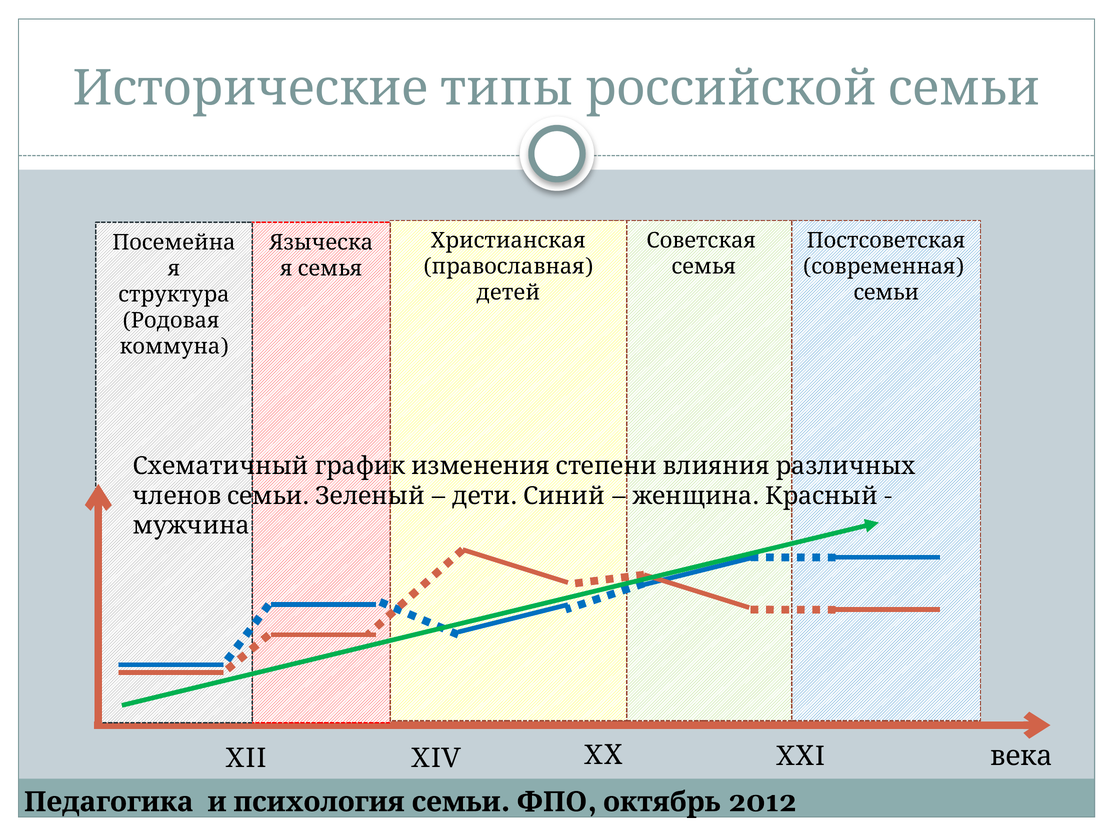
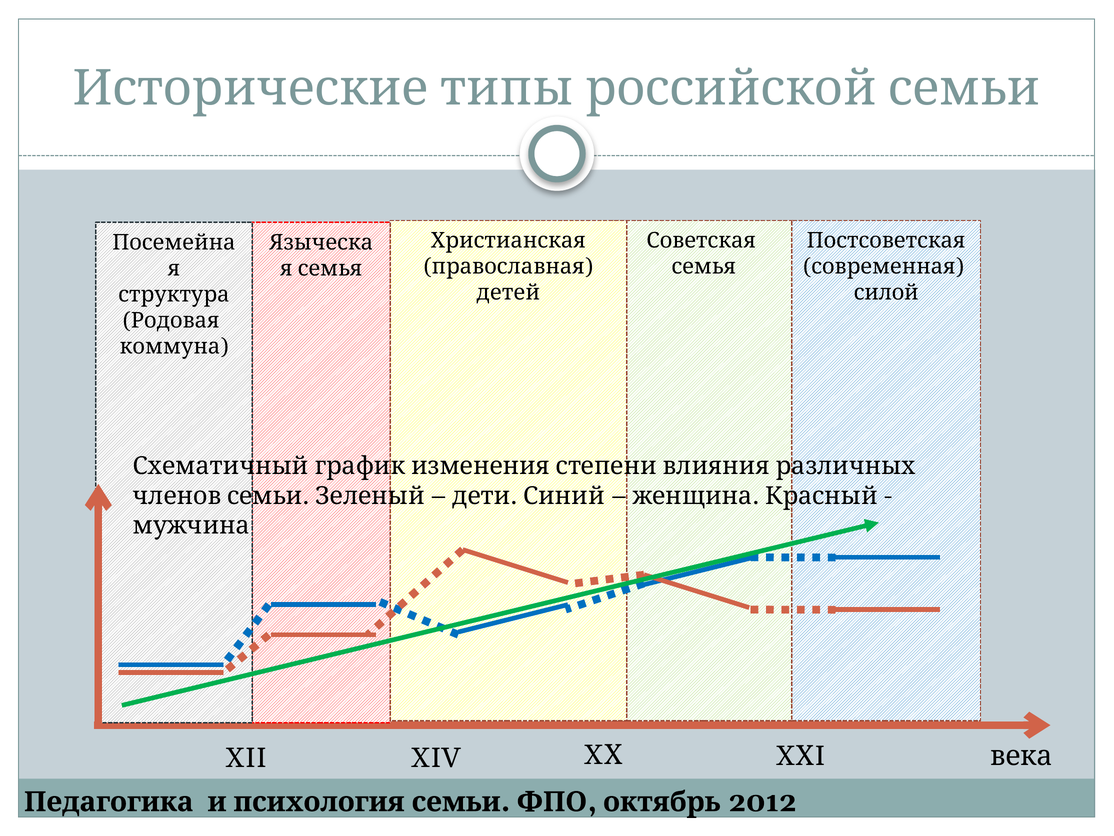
семьи at (886, 292): семьи -> силой
